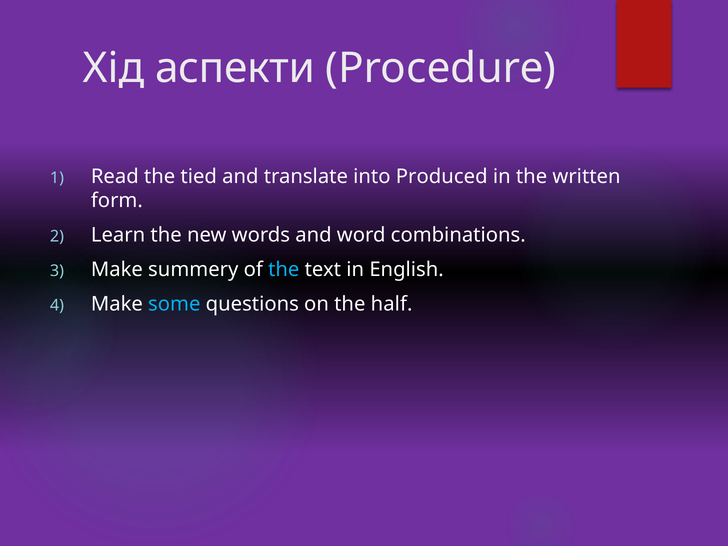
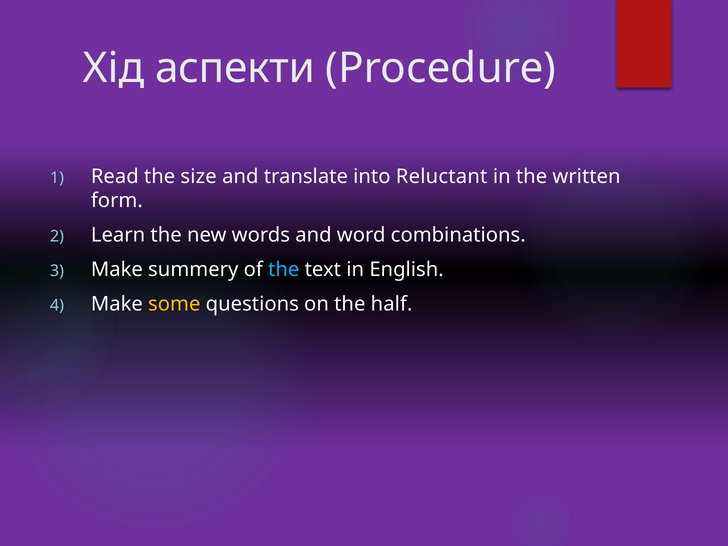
tied: tied -> size
Produced: Produced -> Reluctant
some colour: light blue -> yellow
